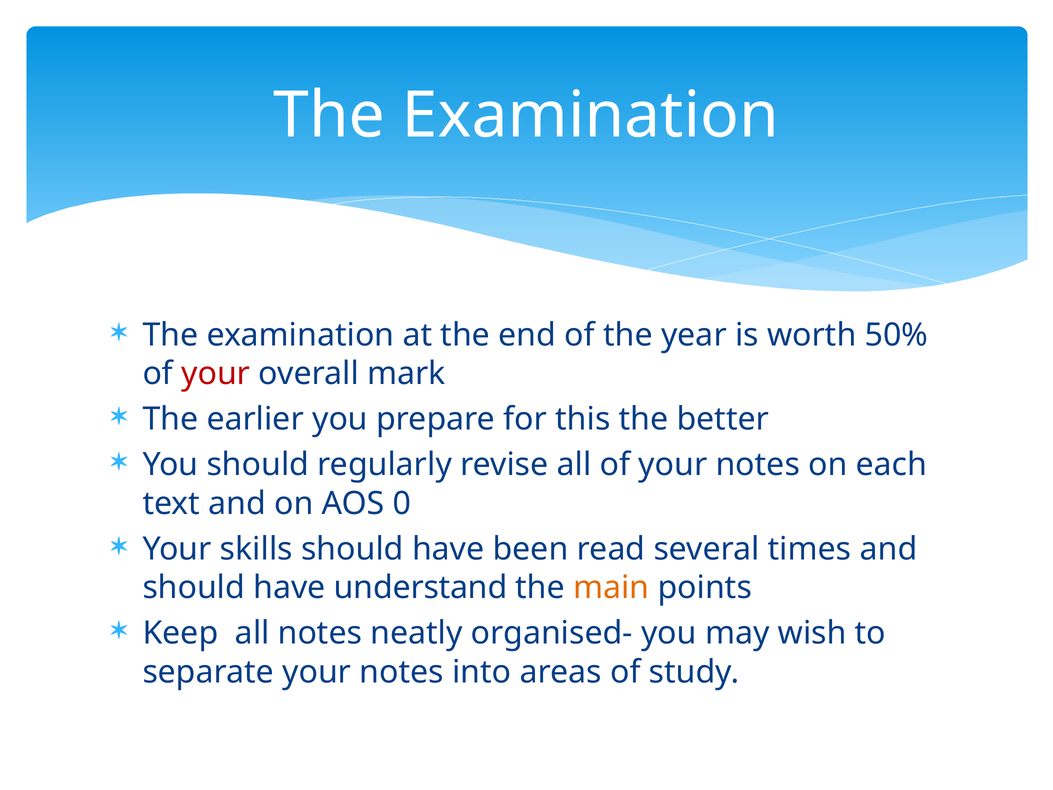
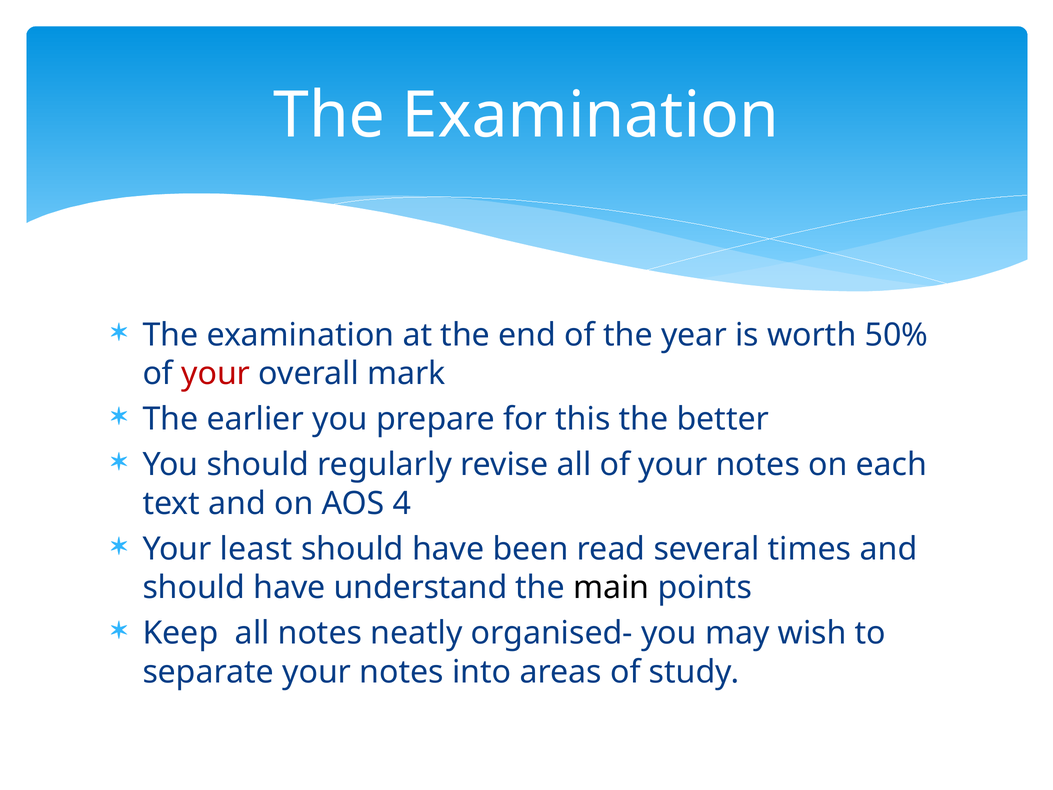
0: 0 -> 4
skills: skills -> least
main colour: orange -> black
